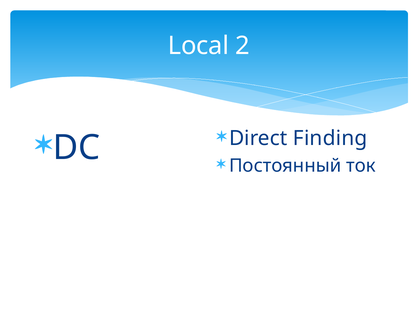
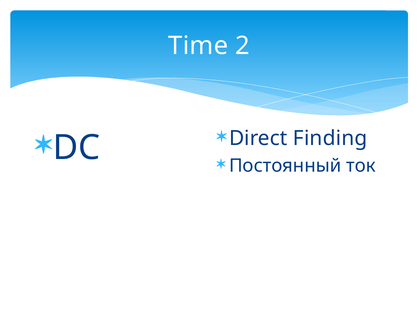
Local: Local -> Time
